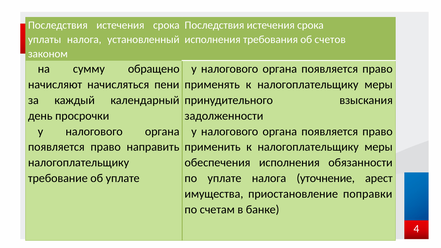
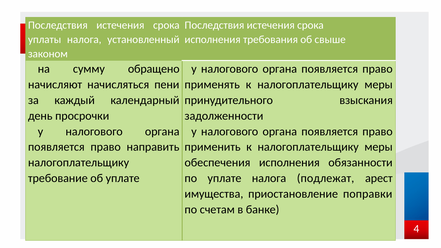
счетов: счетов -> свыше
уточнение: уточнение -> подлежат
